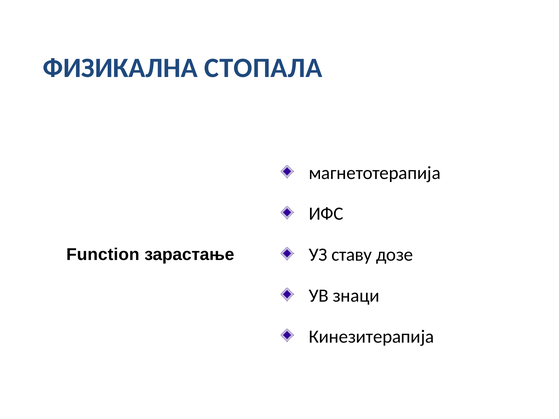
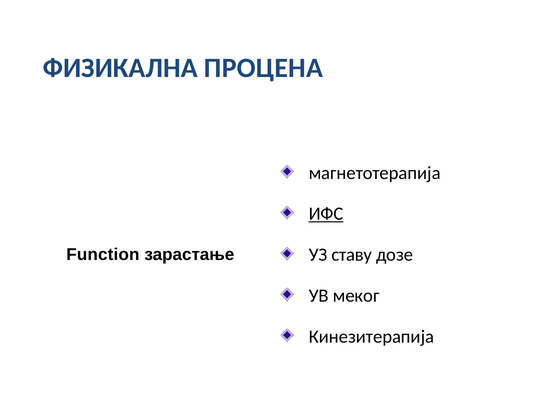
СТОПАЛА: СТОПАЛА -> ПРОЦЕНА
ИФС underline: none -> present
знаци: знаци -> меког
